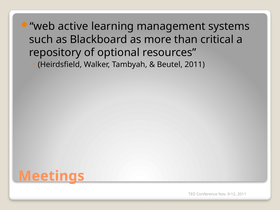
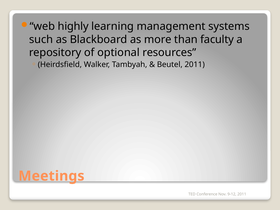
active: active -> highly
critical: critical -> faculty
